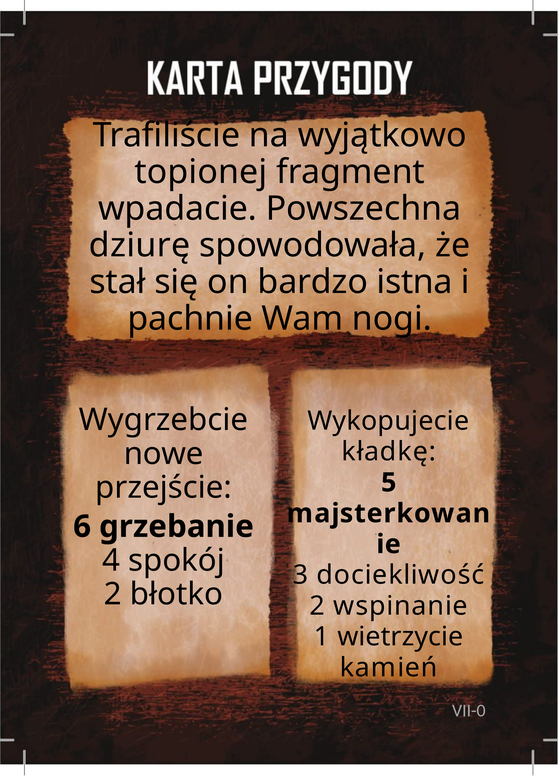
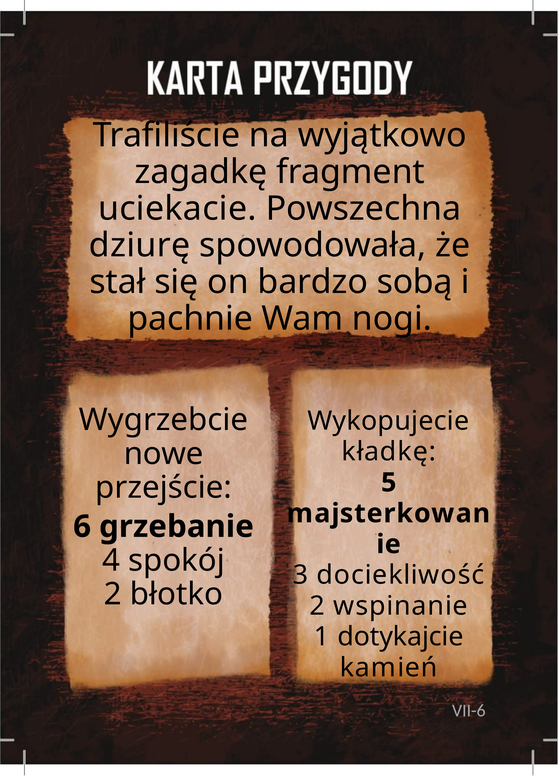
topionej: topionej -> zagadkę
wpadacie: wpadacie -> uciekacie
istna: istna -> sobą
wietrzycie: wietrzycie -> dotykajcie
VII-0: VII-0 -> VII-6
